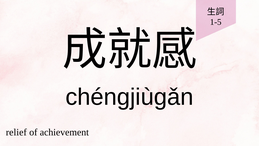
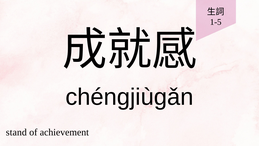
relief: relief -> stand
